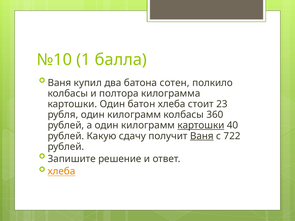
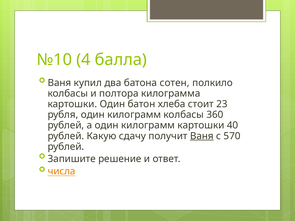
1: 1 -> 4
картошки at (201, 125) underline: present -> none
722: 722 -> 570
хлеба at (62, 171): хлеба -> числа
